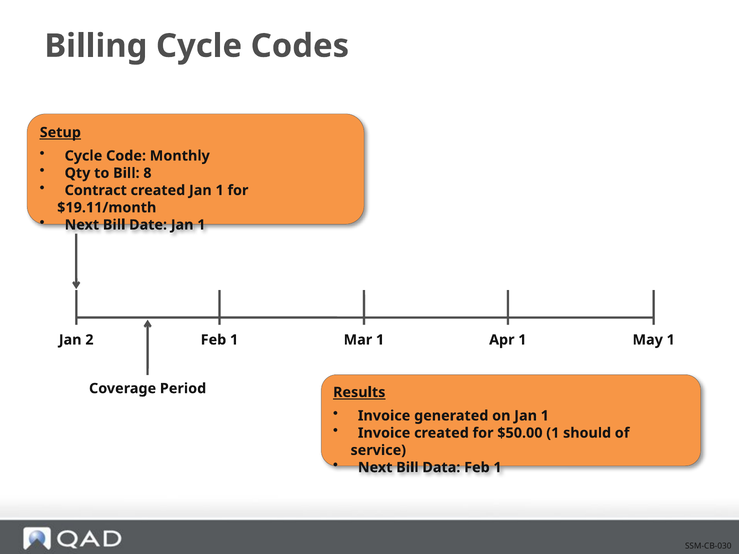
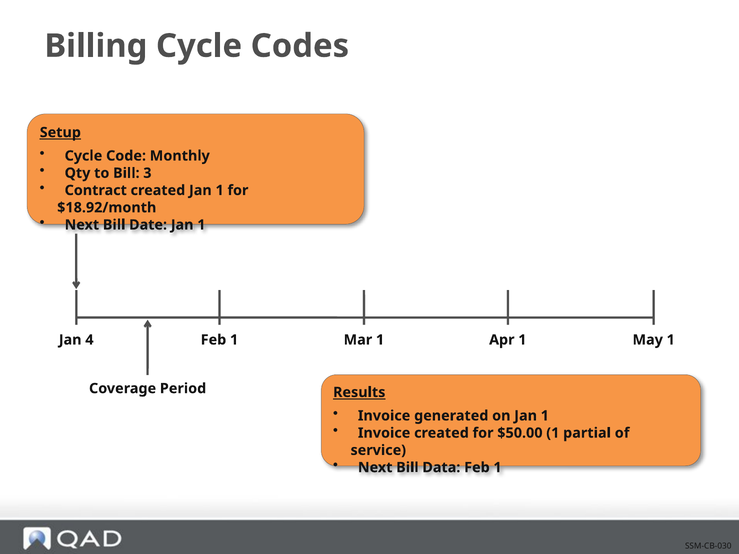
8: 8 -> 3
$19.11/month: $19.11/month -> $18.92/month
2: 2 -> 4
should: should -> partial
